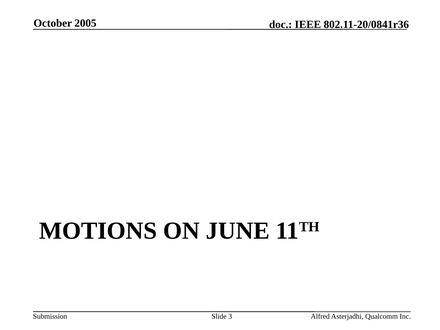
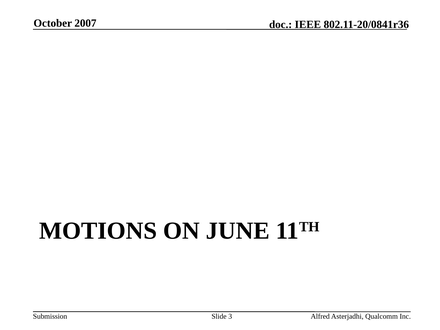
2005: 2005 -> 2007
